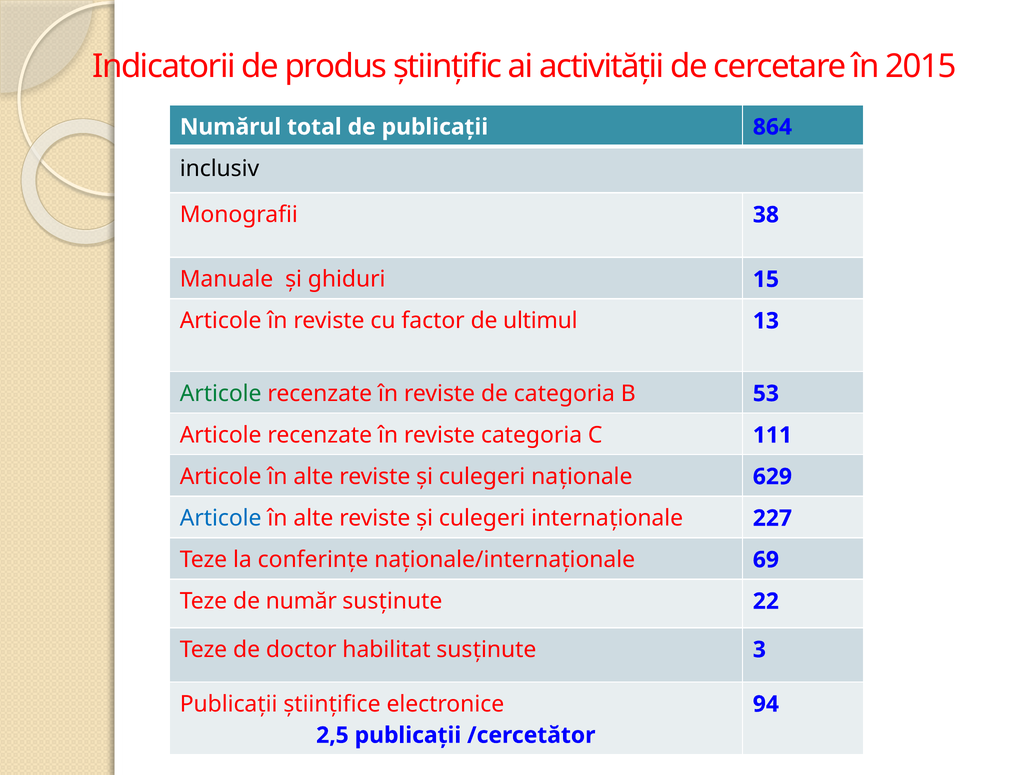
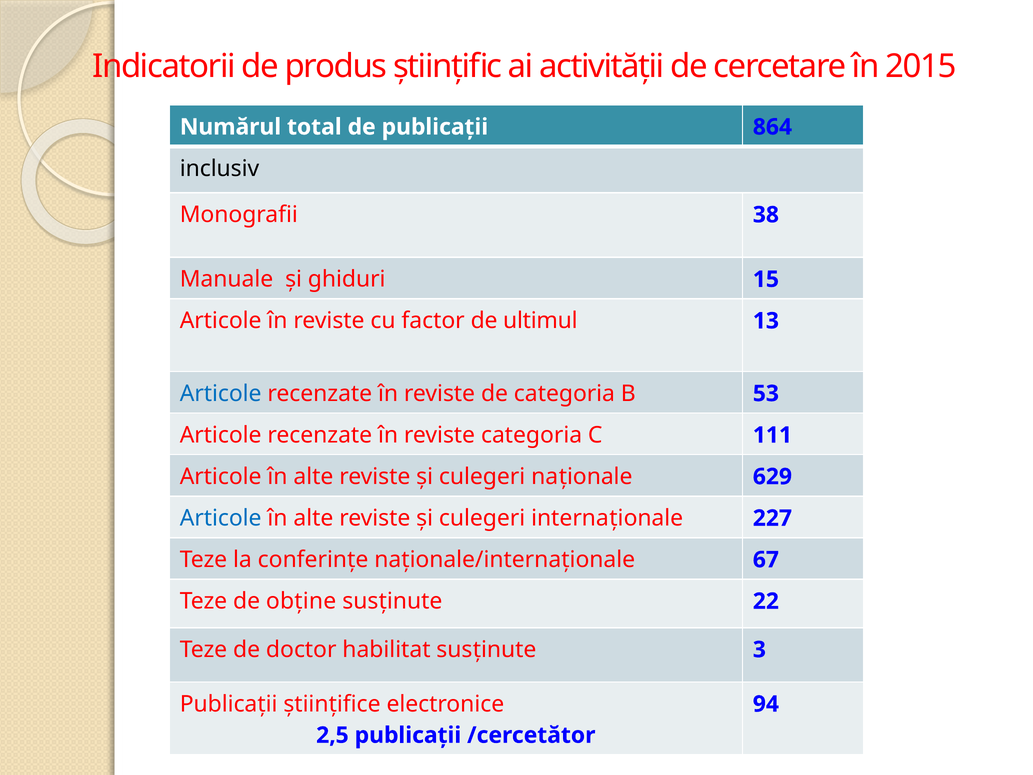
Articole at (221, 393) colour: green -> blue
69: 69 -> 67
număr: număr -> obține
